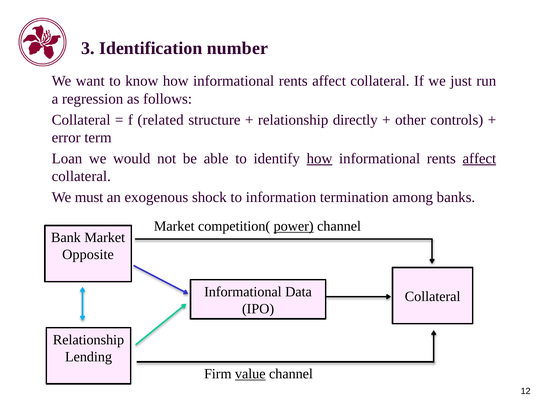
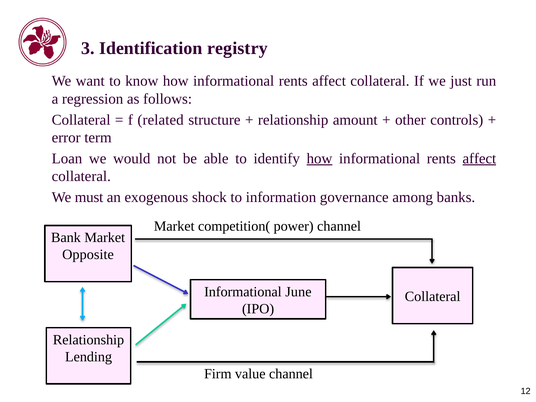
number: number -> registry
directly: directly -> amount
termination: termination -> governance
power underline: present -> none
Data: Data -> June
value underline: present -> none
